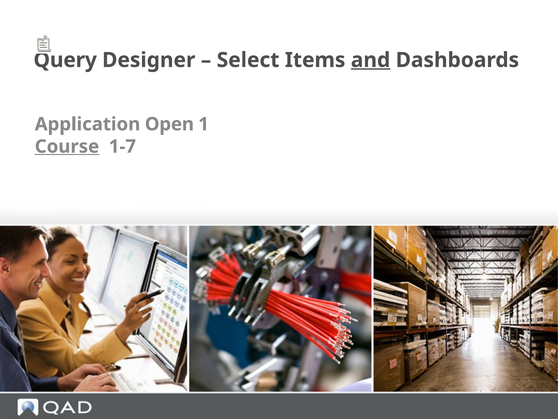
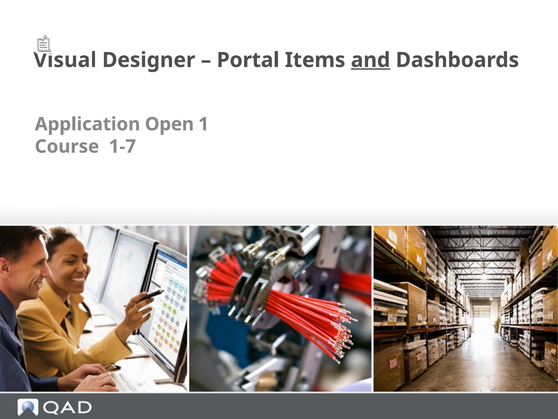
Query: Query -> Visual
Select: Select -> Portal
Course underline: present -> none
